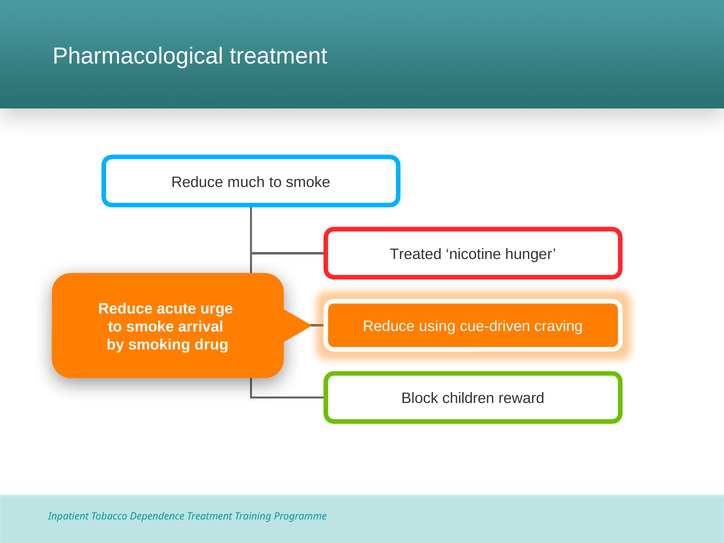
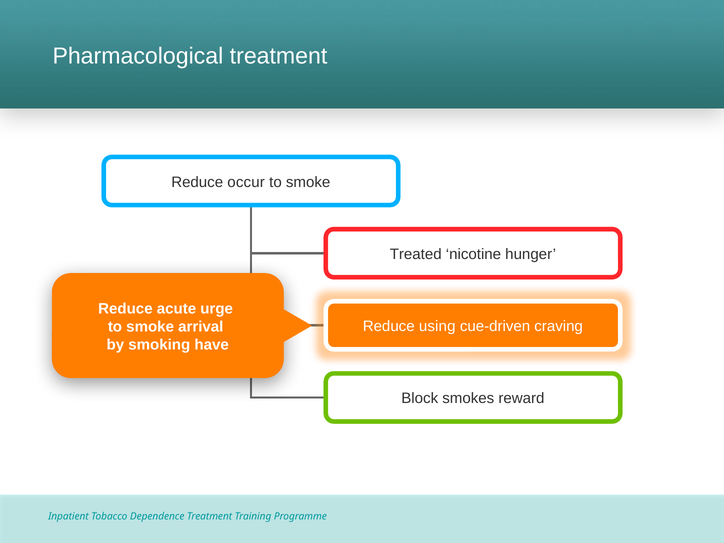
much: much -> occur
drug: drug -> have
children: children -> smokes
